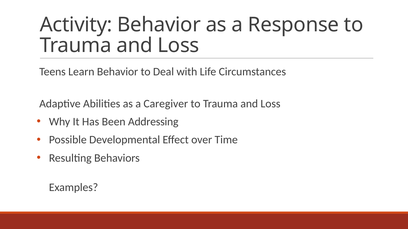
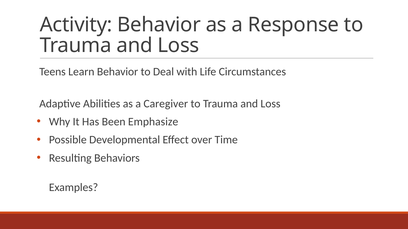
Addressing: Addressing -> Emphasize
